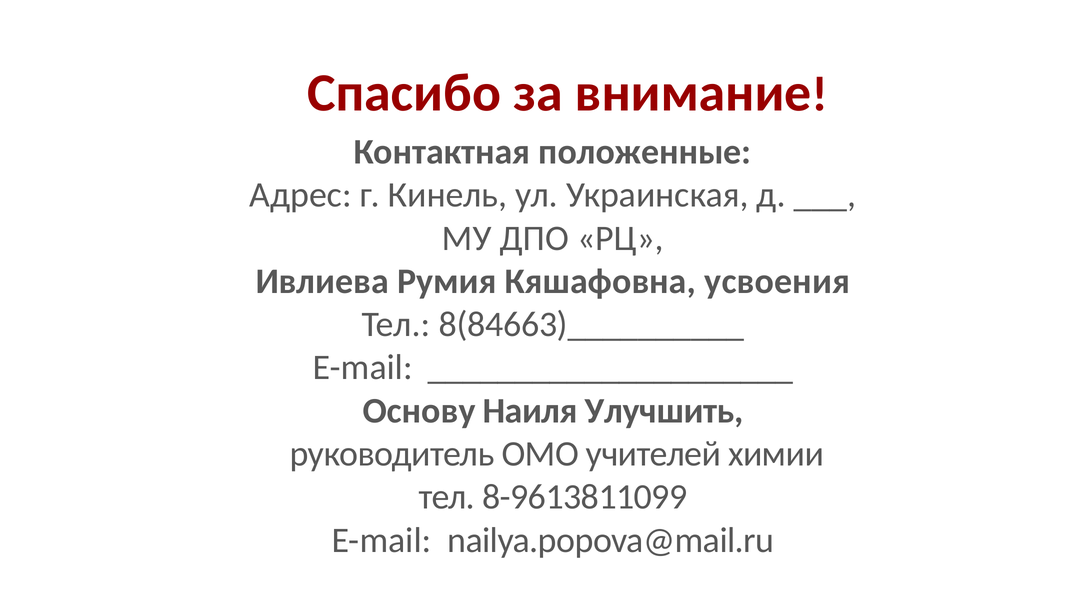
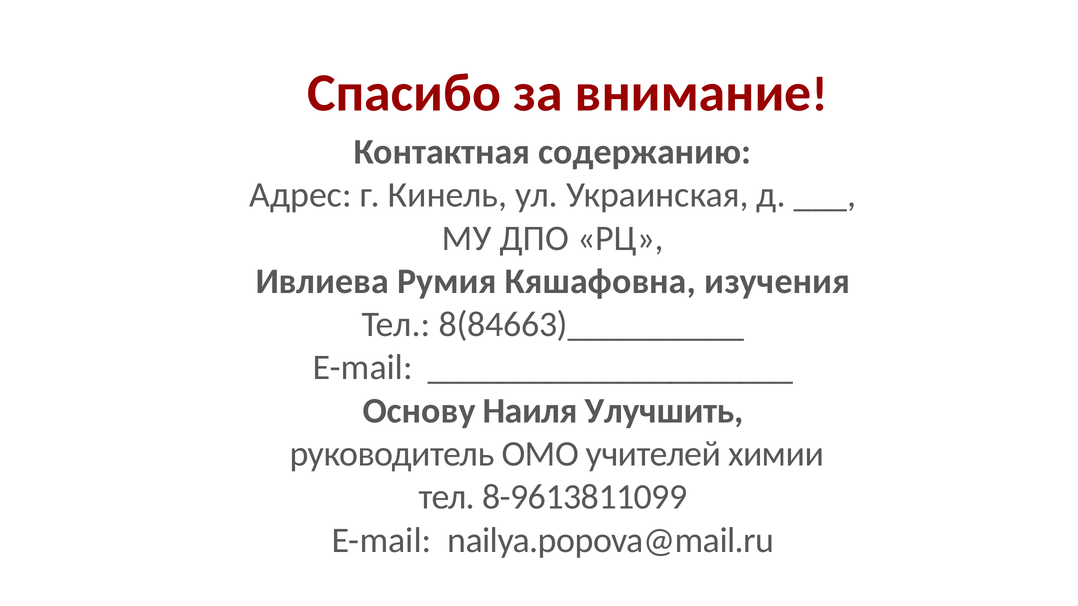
положенные: положенные -> содержанию
усвоения: усвоения -> изучения
